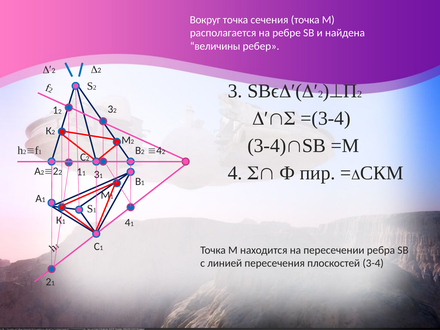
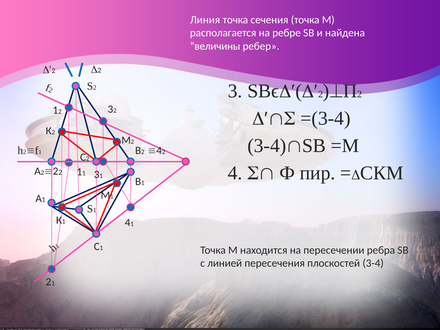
Вокруг: Вокруг -> Линия
